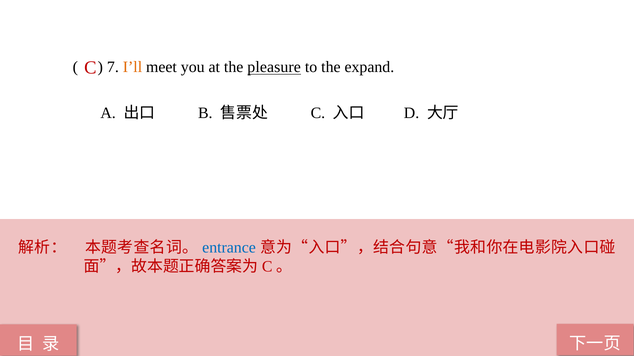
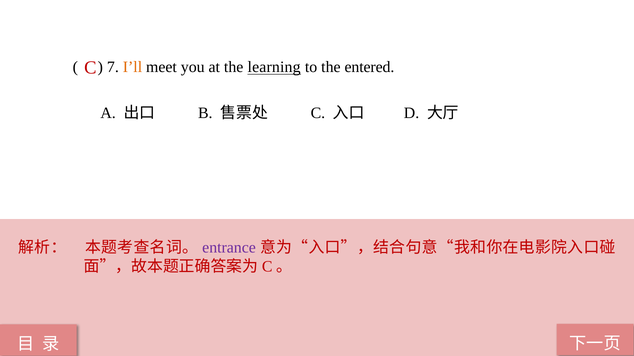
pleasure: pleasure -> learning
expand: expand -> entered
entrance colour: blue -> purple
